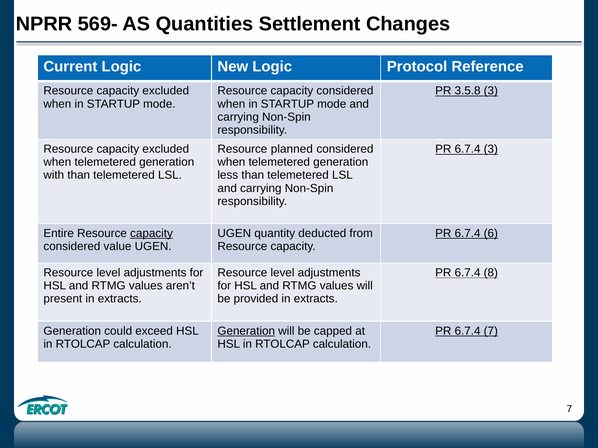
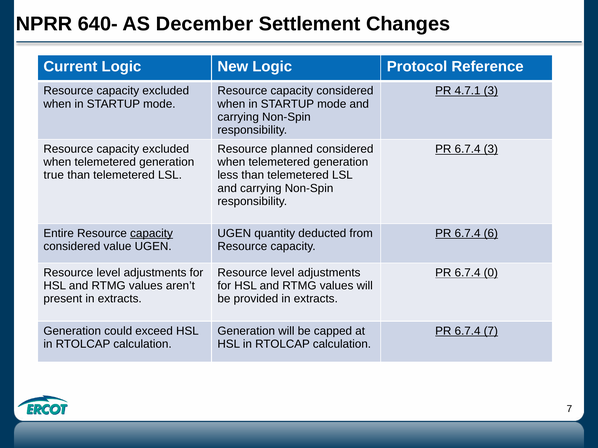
569-: 569- -> 640-
Quantities: Quantities -> December
3.5.8: 3.5.8 -> 4.7.1
with: with -> true
8: 8 -> 0
Generation at (246, 331) underline: present -> none
